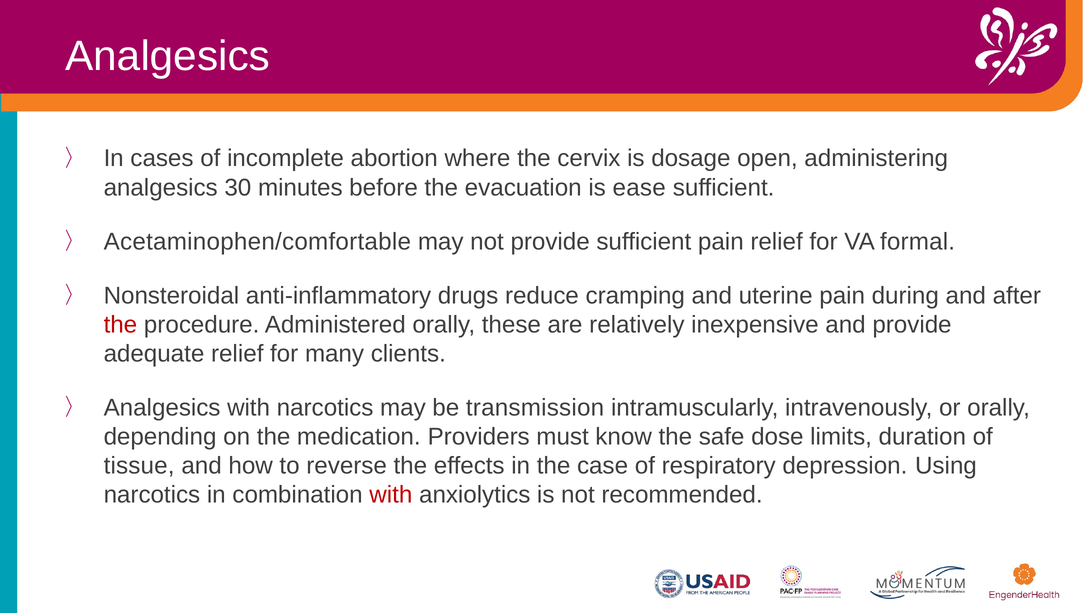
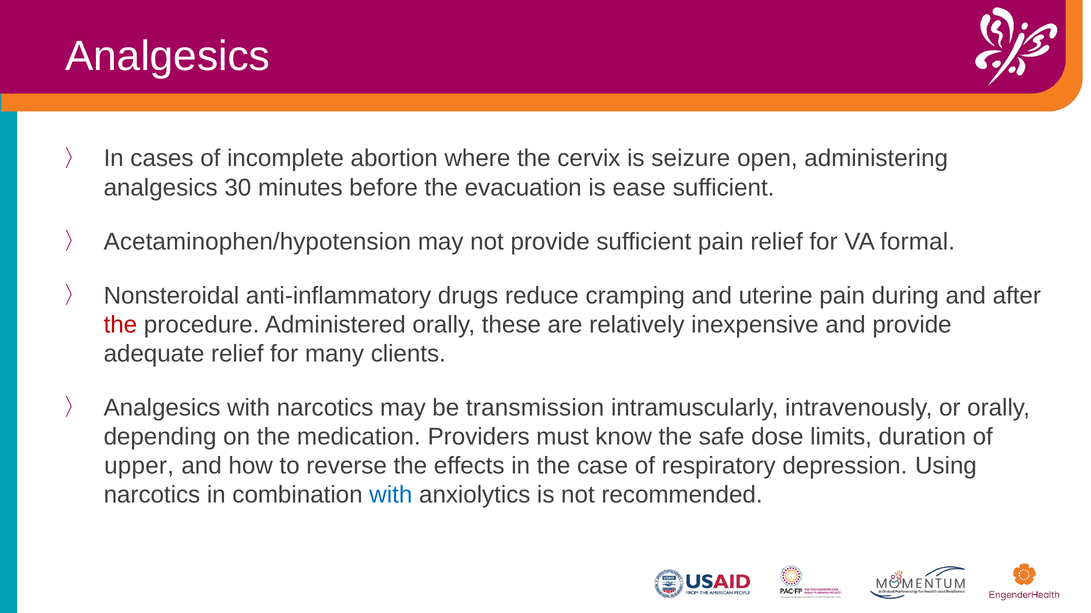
dosage: dosage -> seizure
Acetaminophen/comfortable: Acetaminophen/comfortable -> Acetaminophen/hypotension
tissue: tissue -> upper
with at (391, 495) colour: red -> blue
